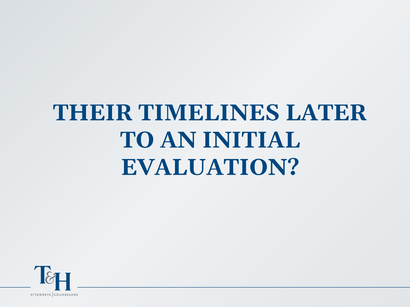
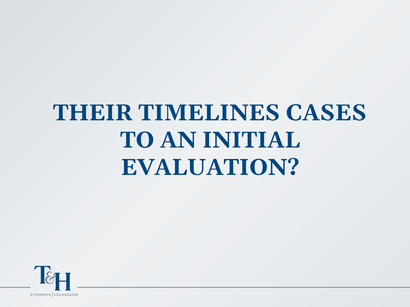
LATER: LATER -> CASES
